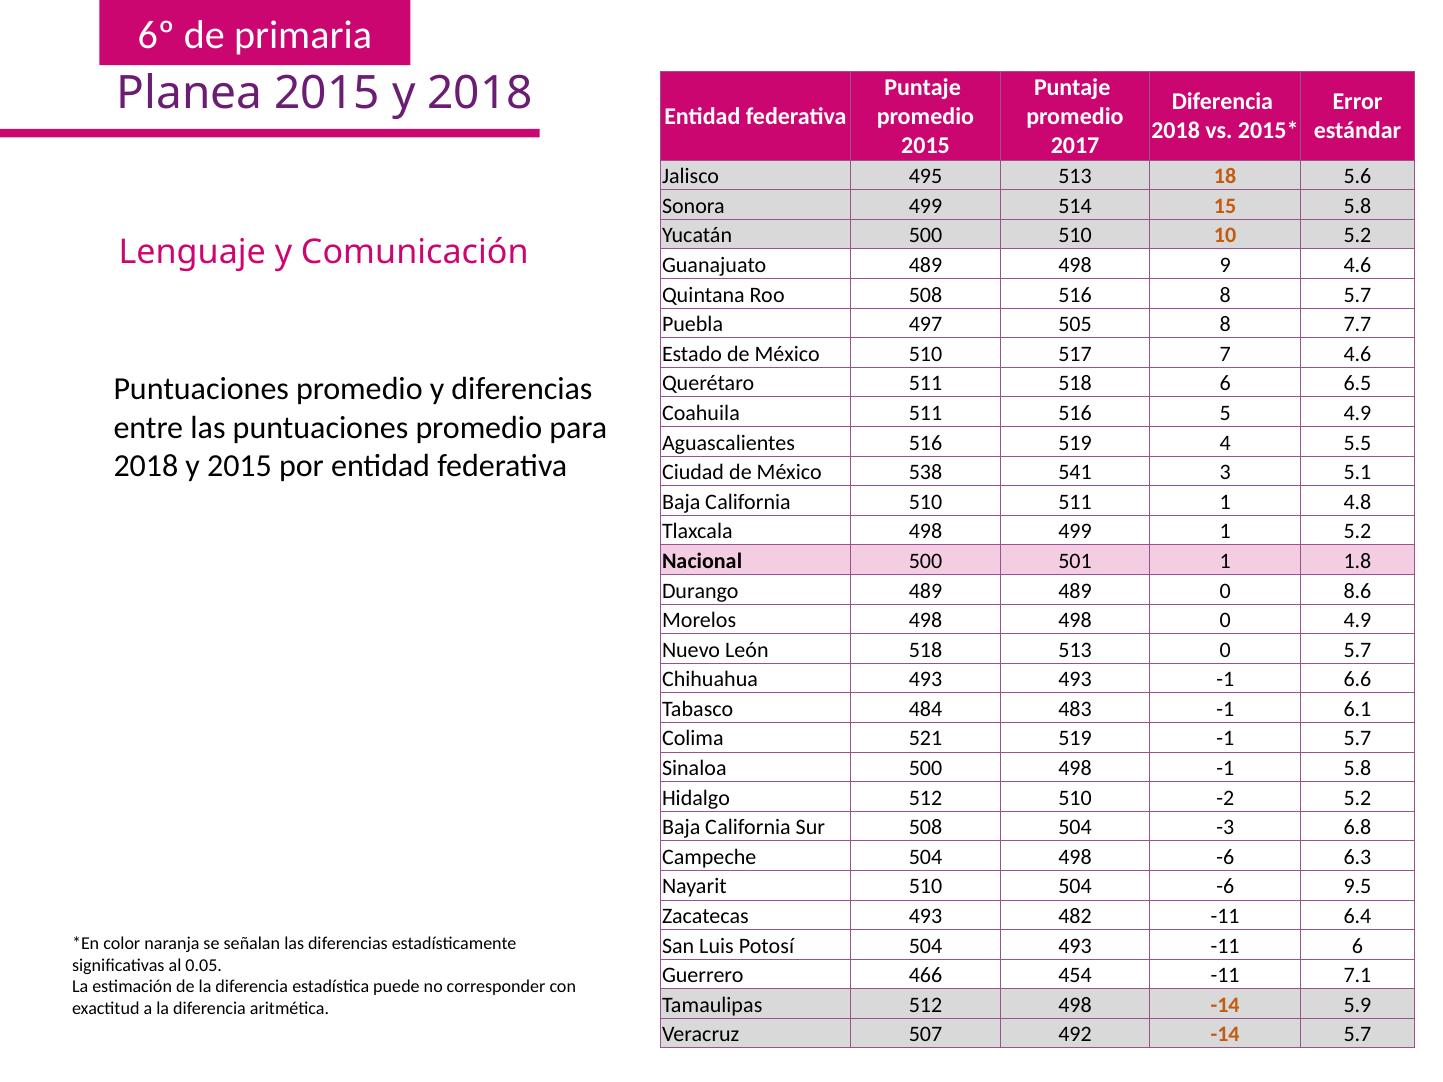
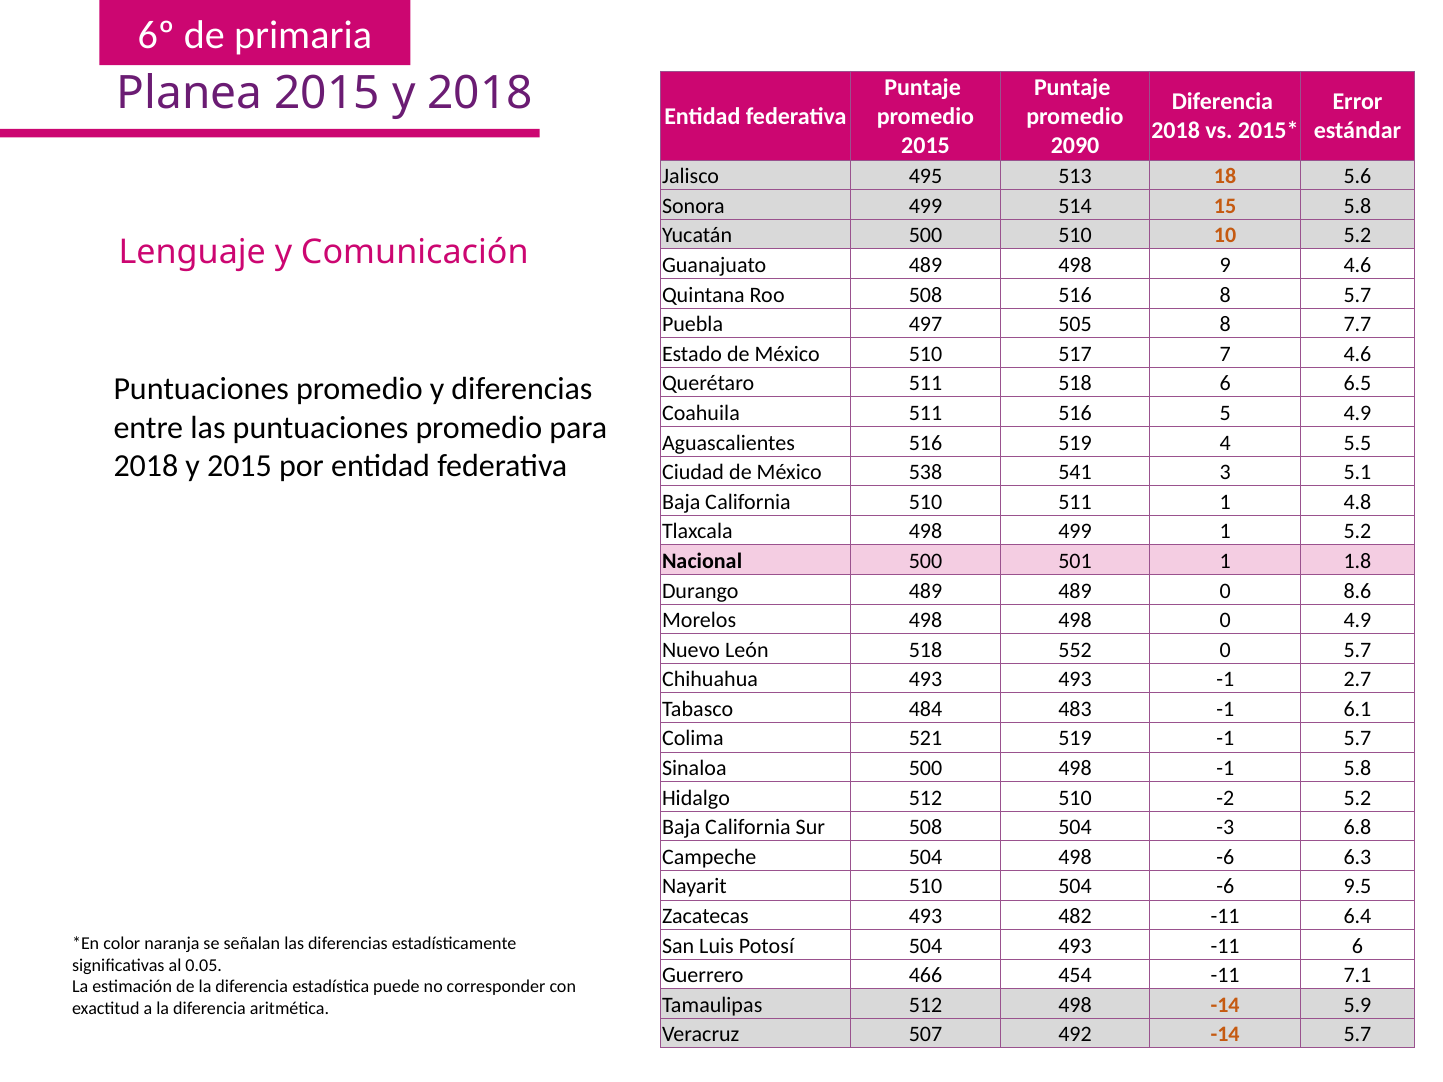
2017: 2017 -> 2090
518 513: 513 -> 552
6.6: 6.6 -> 2.7
